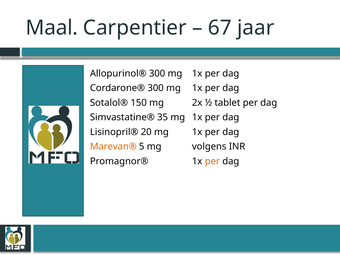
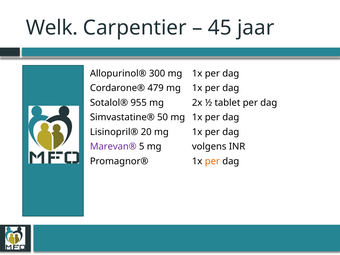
Maal: Maal -> Welk
67: 67 -> 45
Cordarone® 300: 300 -> 479
150: 150 -> 955
35: 35 -> 50
Marevan® colour: orange -> purple
